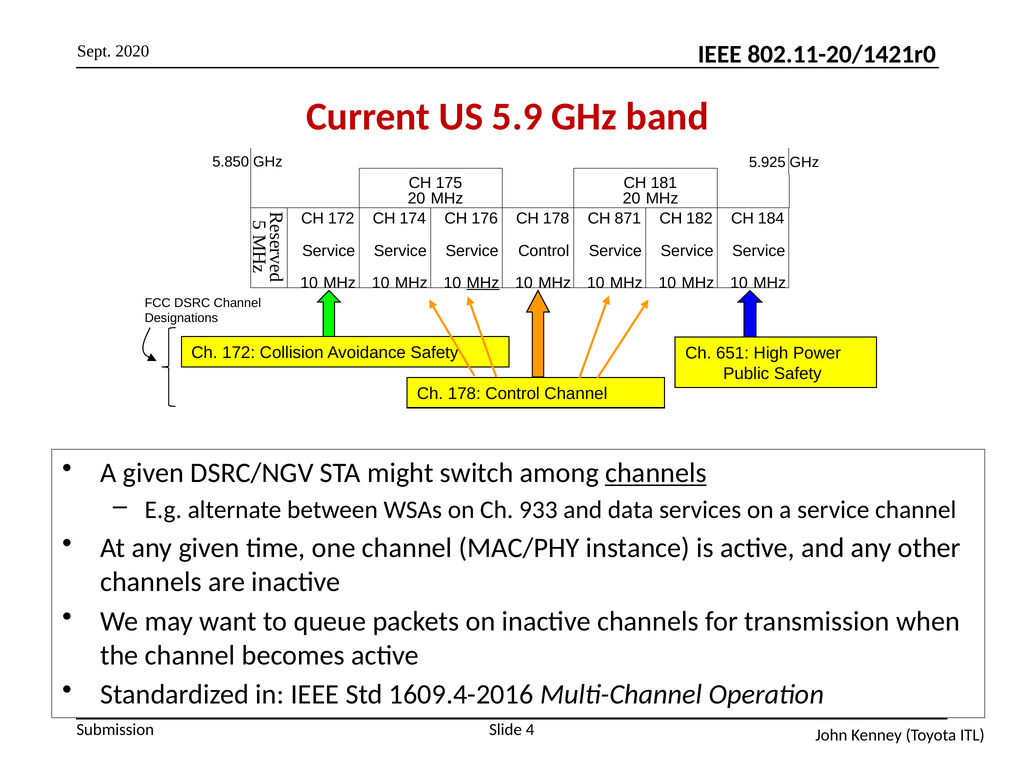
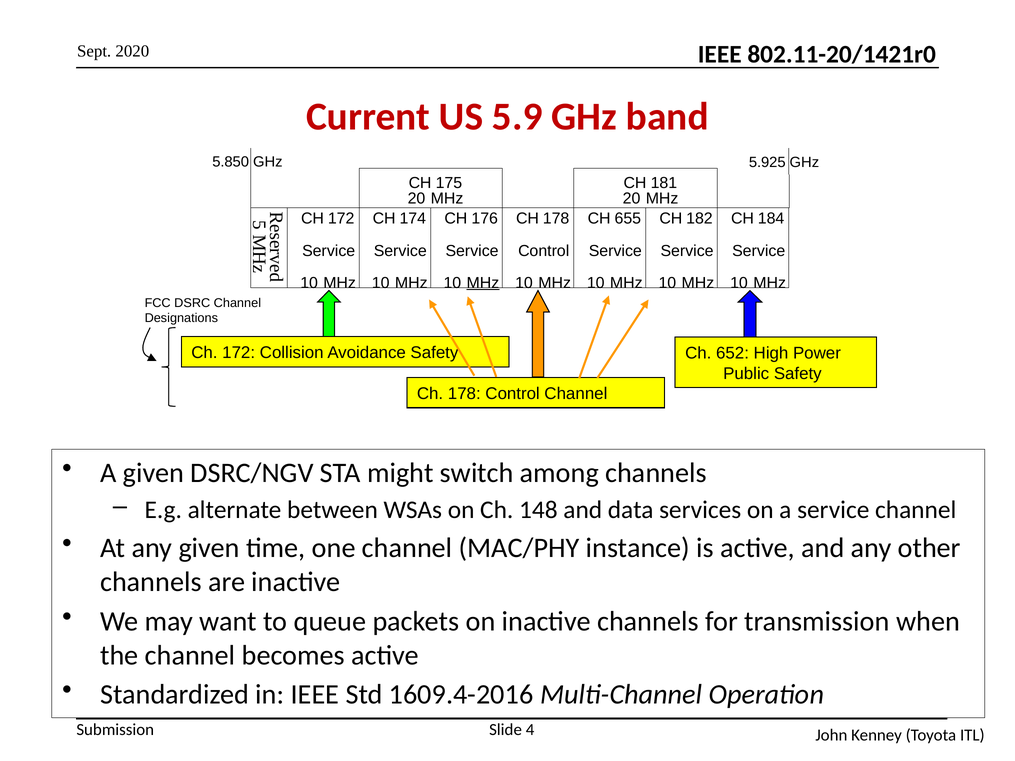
871: 871 -> 655
651: 651 -> 652
channels at (656, 473) underline: present -> none
933: 933 -> 148
